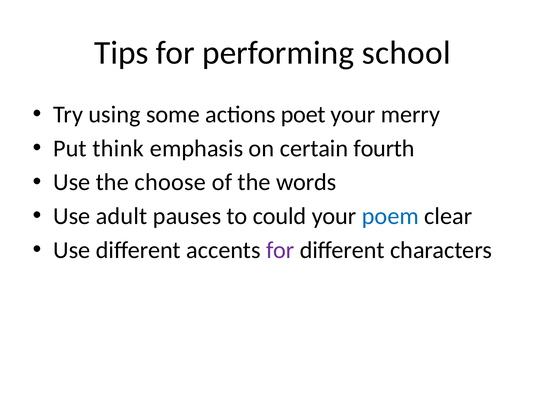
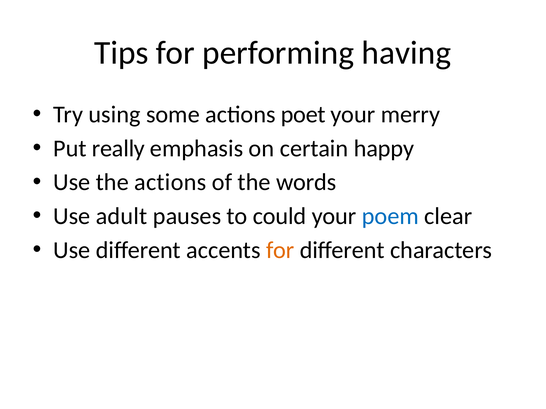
school: school -> having
think: think -> really
fourth: fourth -> happy
the choose: choose -> actions
for at (280, 250) colour: purple -> orange
